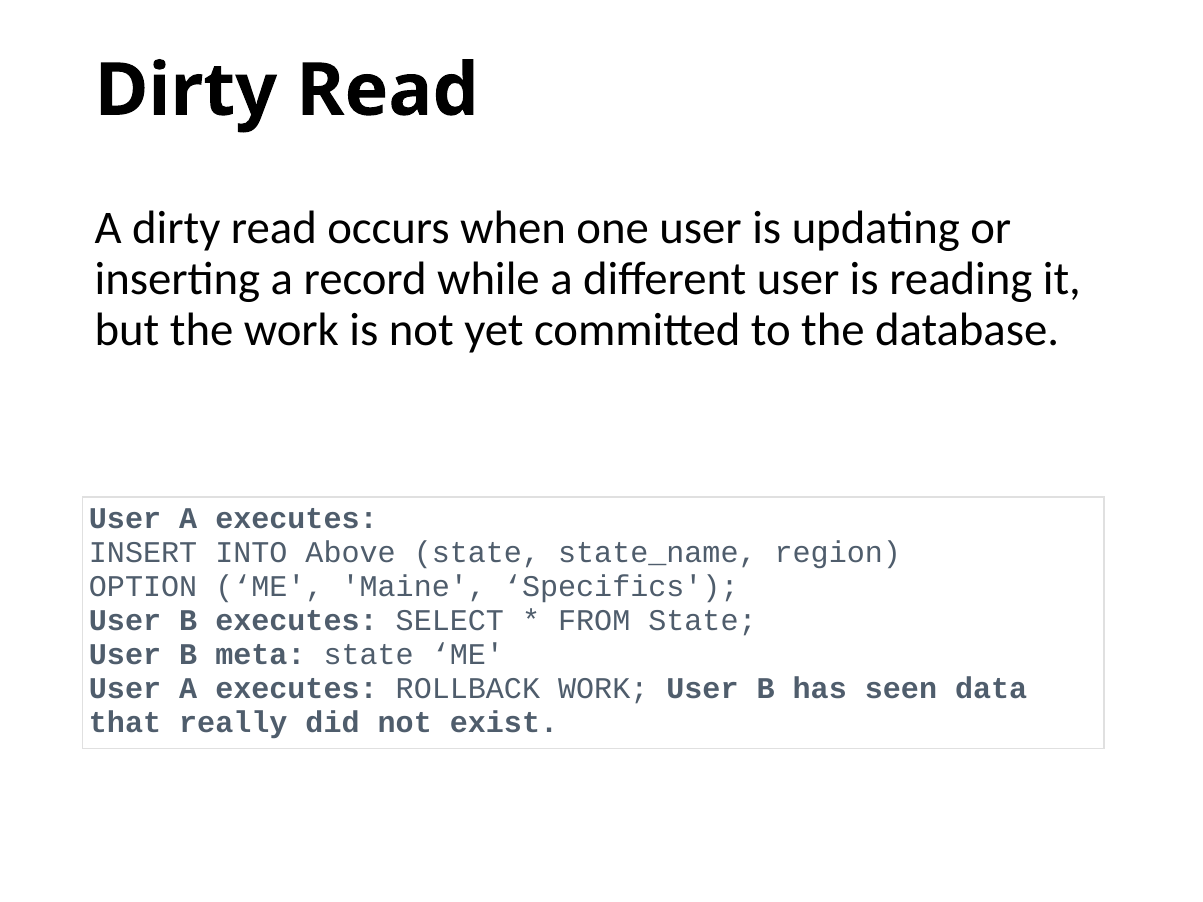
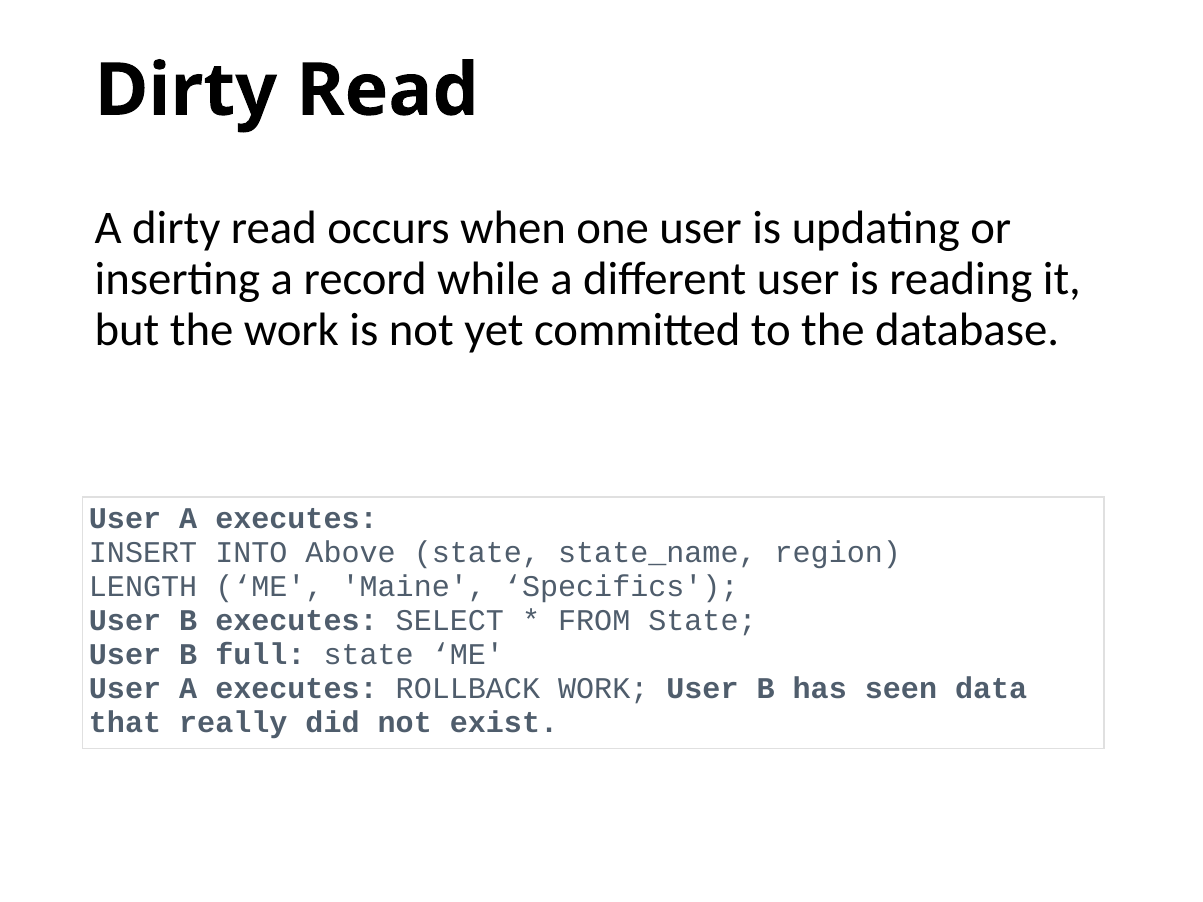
OPTION: OPTION -> LENGTH
meta: meta -> full
